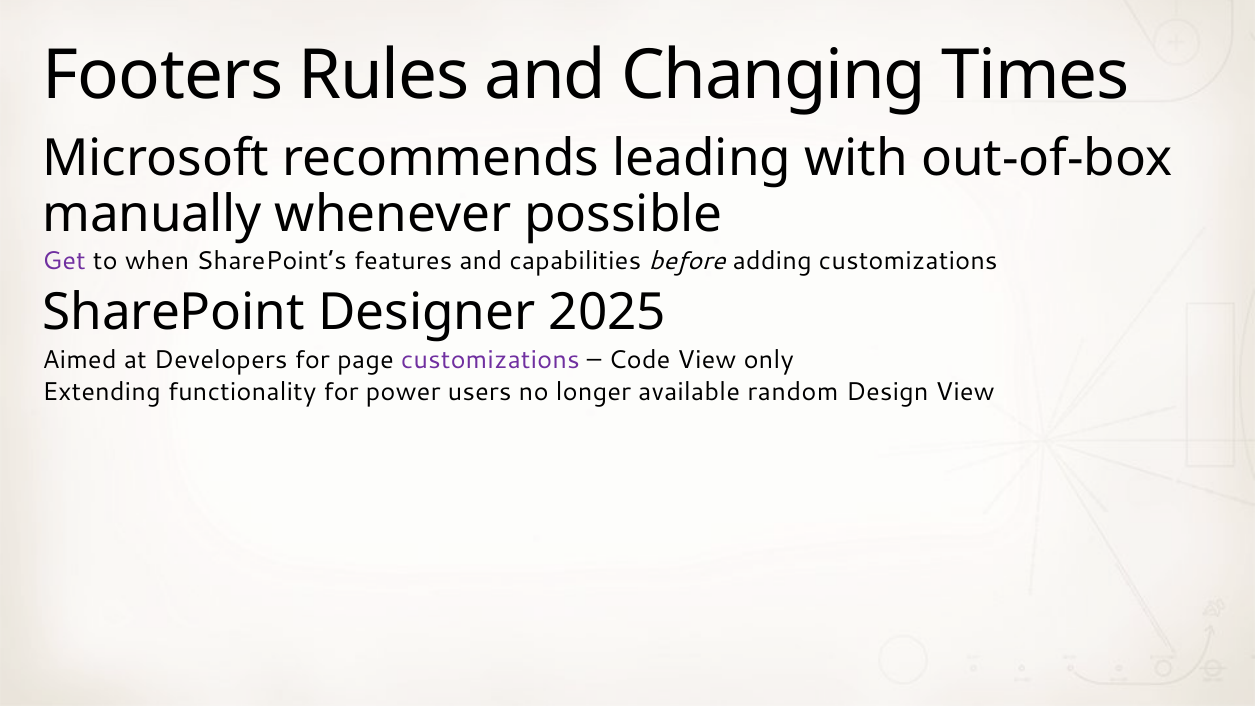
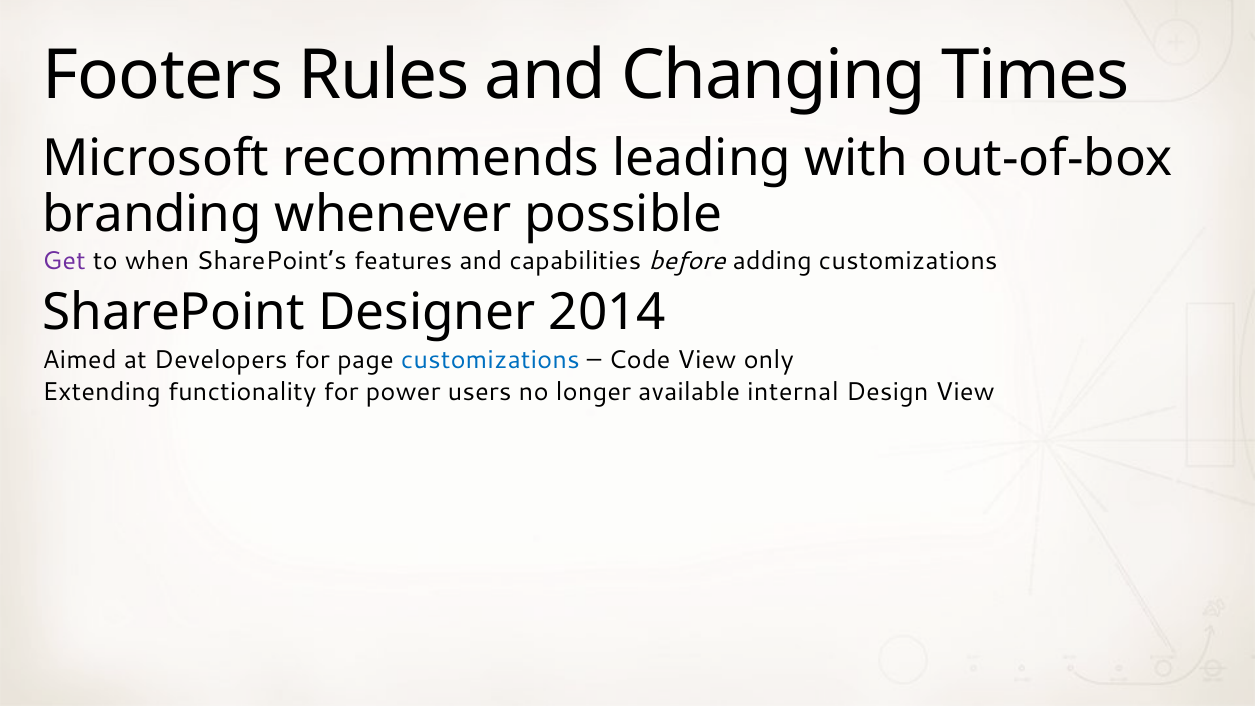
manually: manually -> branding
2025: 2025 -> 2014
customizations at (490, 360) colour: purple -> blue
random: random -> internal
